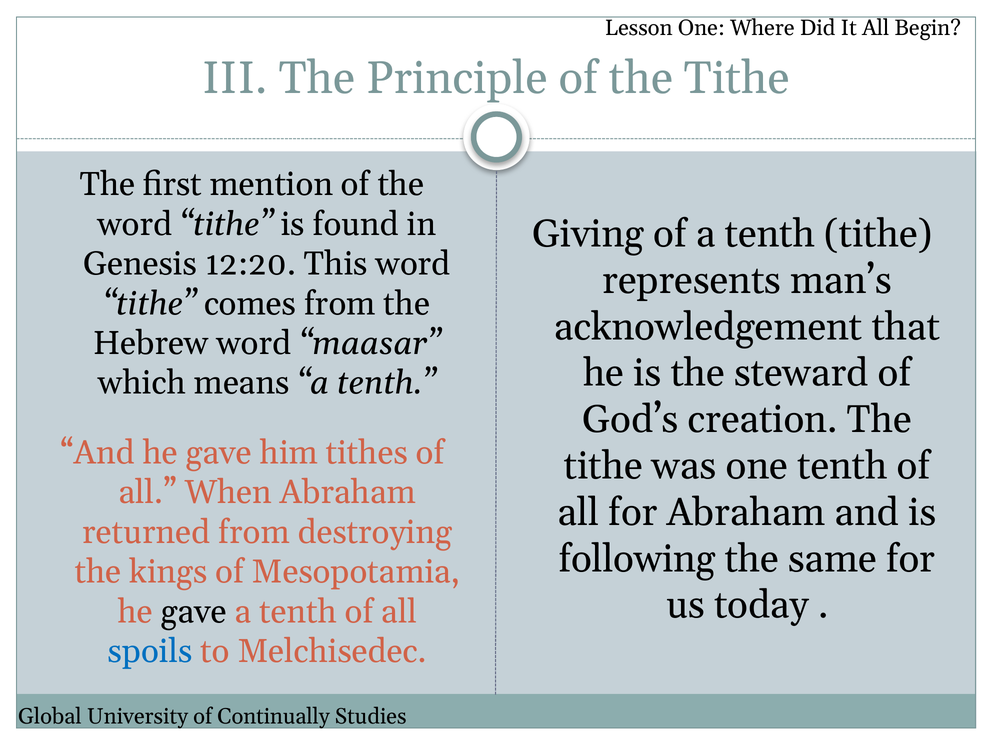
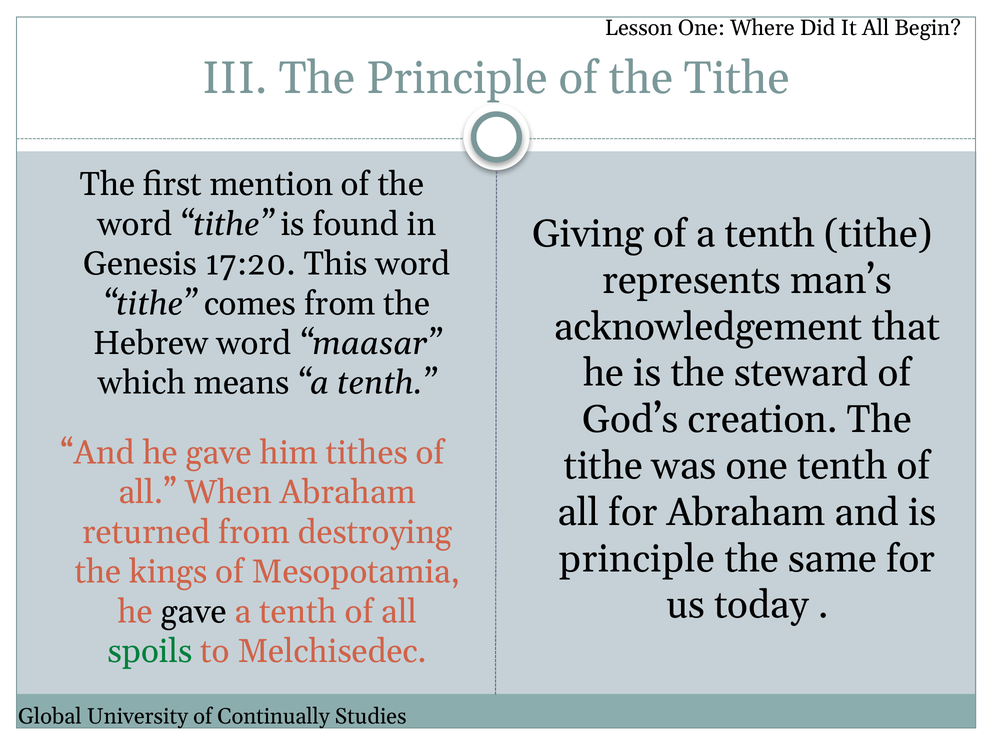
12:20: 12:20 -> 17:20
following at (637, 559): following -> principle
spoils colour: blue -> green
